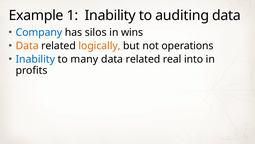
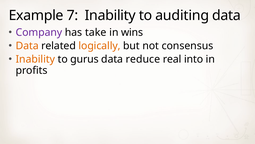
1: 1 -> 7
Company colour: blue -> purple
silos: silos -> take
operations: operations -> consensus
Inability at (35, 59) colour: blue -> orange
many: many -> gurus
related at (143, 59): related -> reduce
